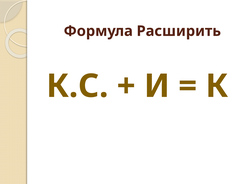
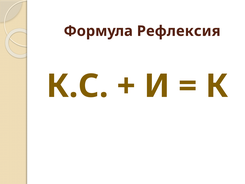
Расширить: Расширить -> Рефлексия
